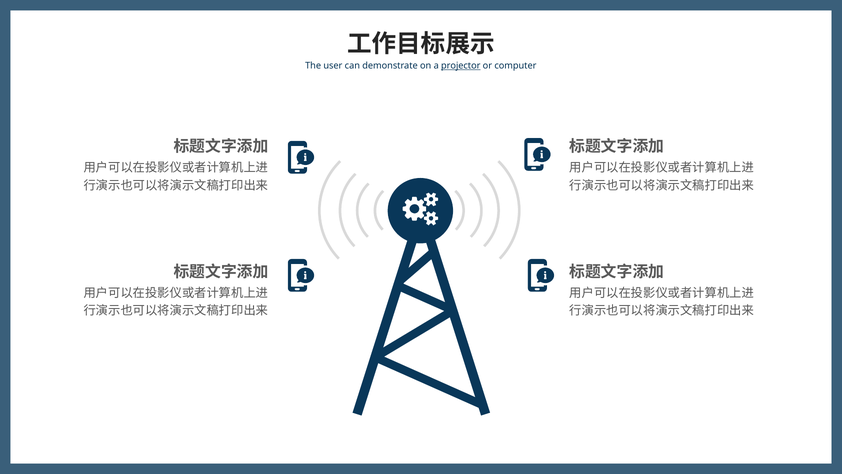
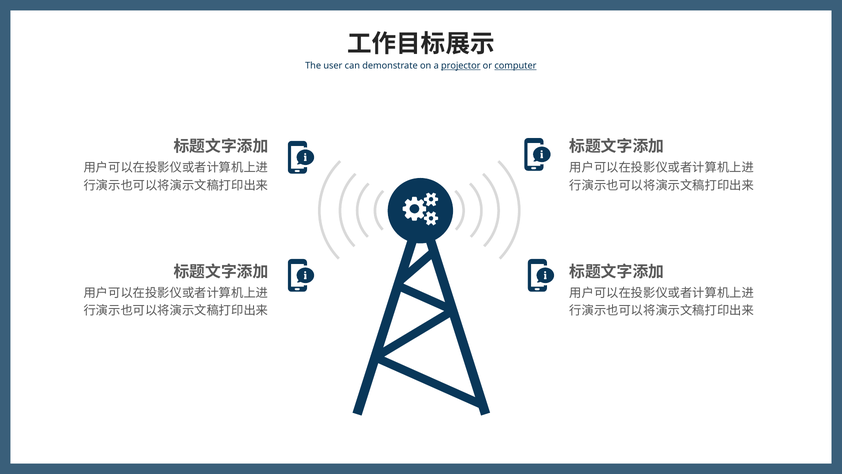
computer underline: none -> present
